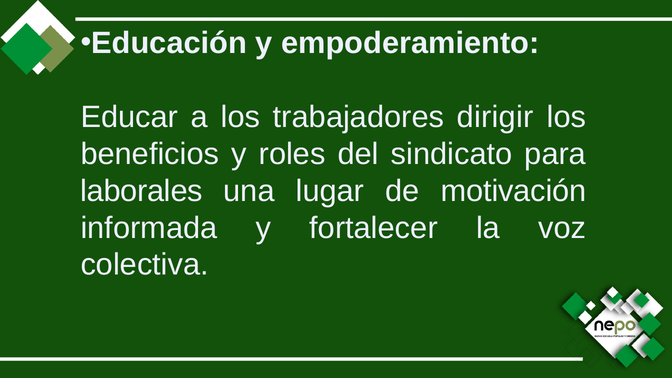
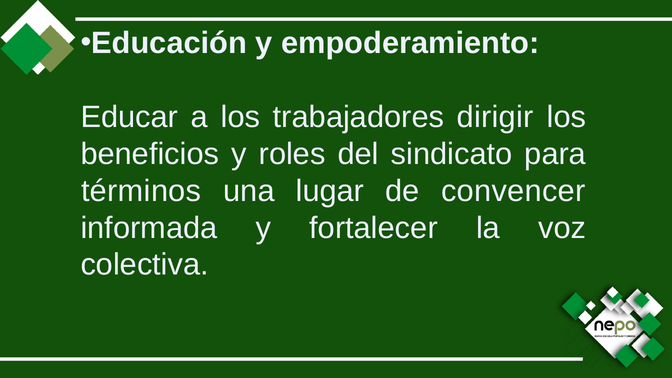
laborales: laborales -> términos
motivación: motivación -> convencer
